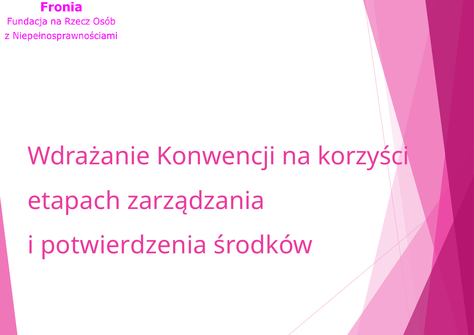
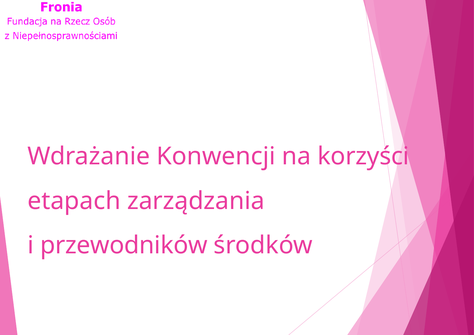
potwierdzenia: potwierdzenia -> przewodników
